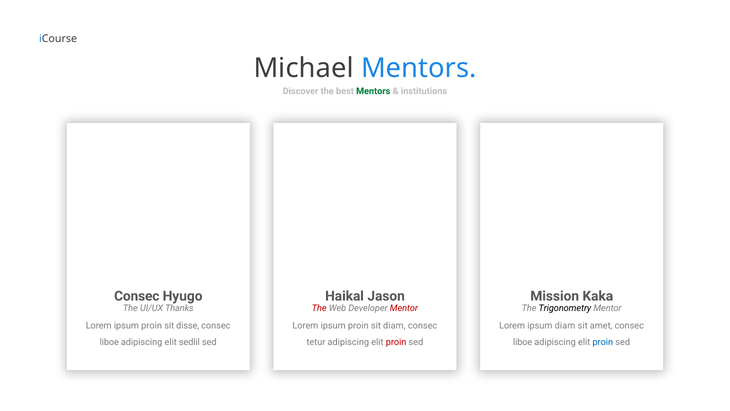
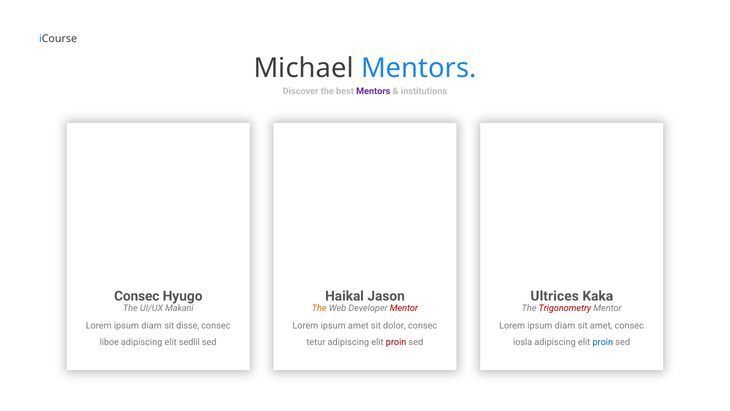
Mentors at (373, 91) colour: green -> purple
Mission: Mission -> Ultrices
Thanks: Thanks -> Makani
The at (319, 308) colour: red -> orange
Trigonometry colour: black -> red
proin at (152, 325): proin -> diam
proin at (358, 325): proin -> amet
sit diam: diam -> dolor
liboe at (523, 342): liboe -> iosla
